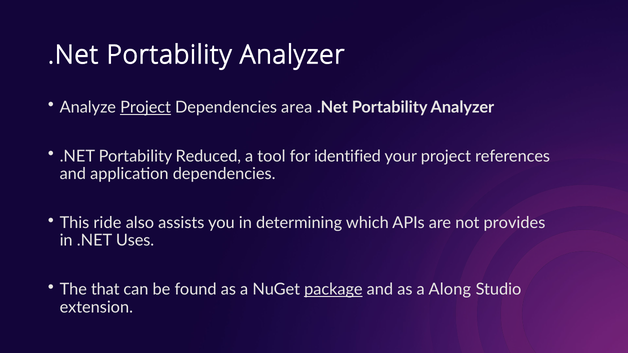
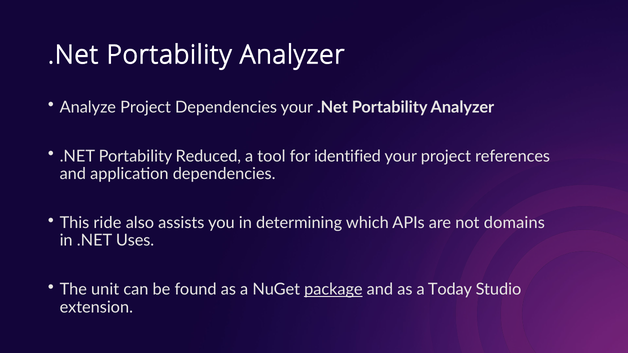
Project at (146, 107) underline: present -> none
Dependencies area: area -> your
provides: provides -> domains
that: that -> unit
Along: Along -> Today
